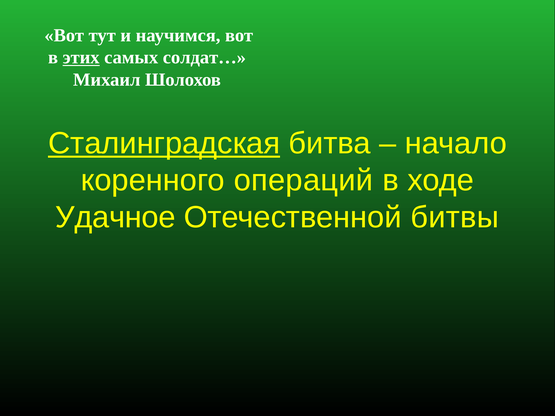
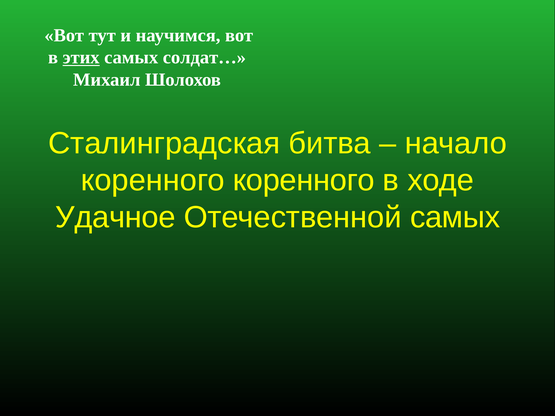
Сталинградская underline: present -> none
коренного операций: операций -> коренного
Отечественной битвы: битвы -> самых
